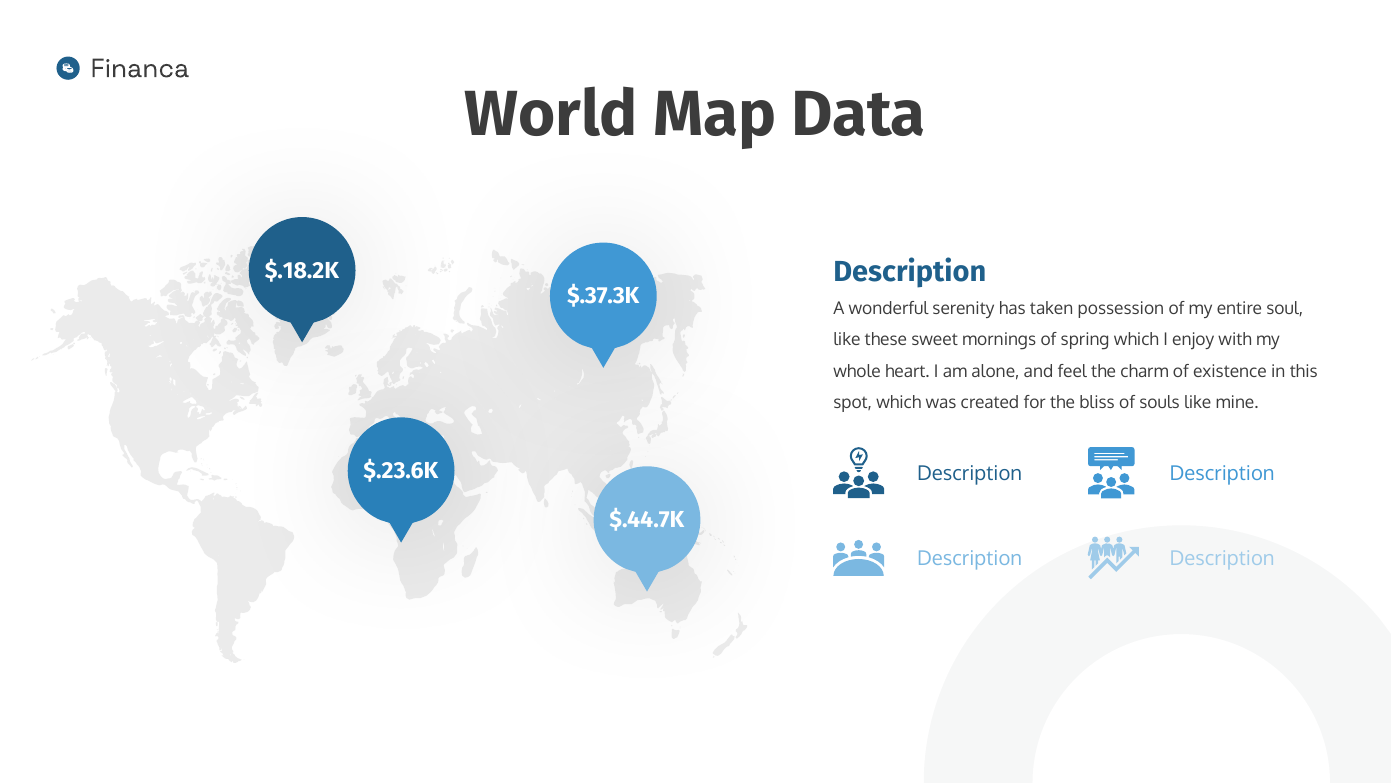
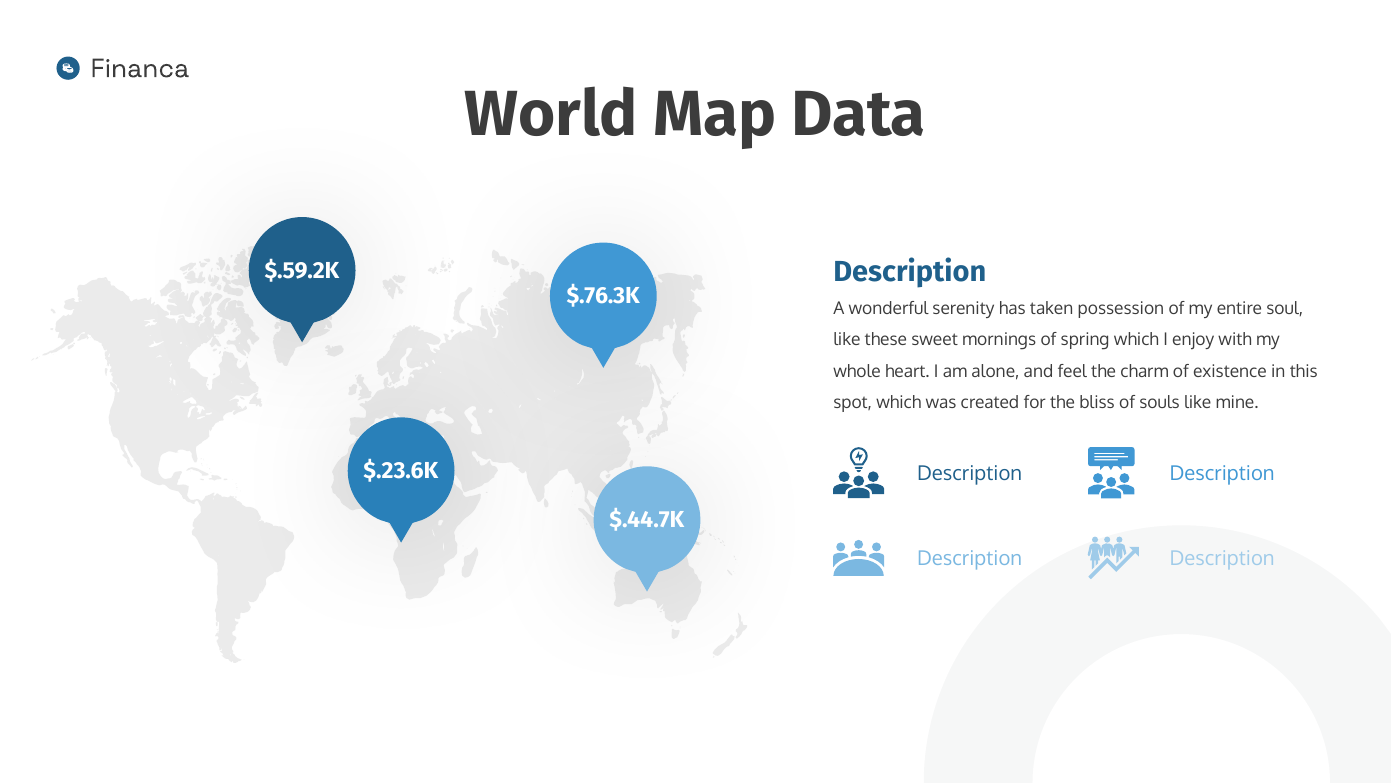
$.18.2K: $.18.2K -> $.59.2K
$.37.3K: $.37.3K -> $.76.3K
